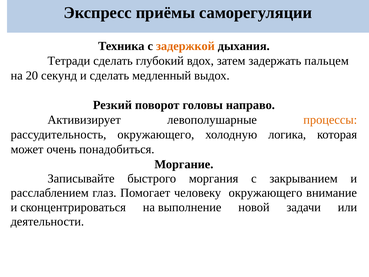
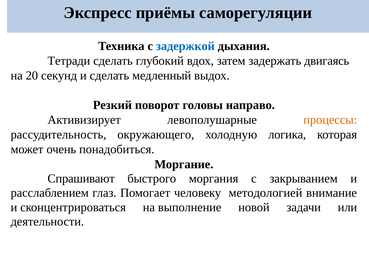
задержкой colour: orange -> blue
пальцем: пальцем -> двигаясь
Записывайте: Записывайте -> Спрашивают
человеку окружающего: окружающего -> методологией
